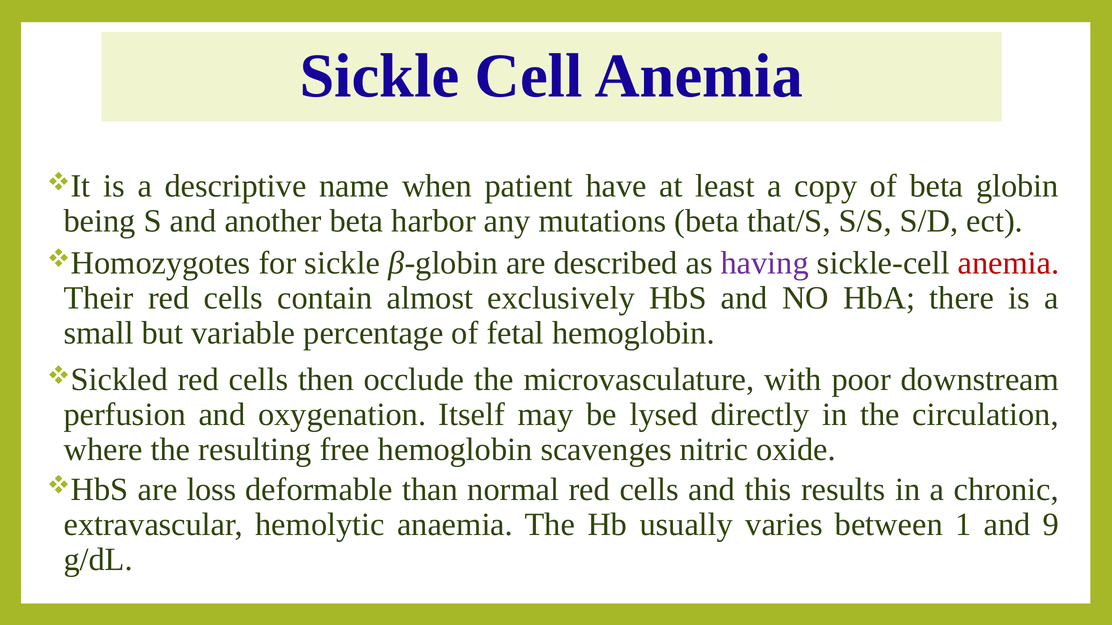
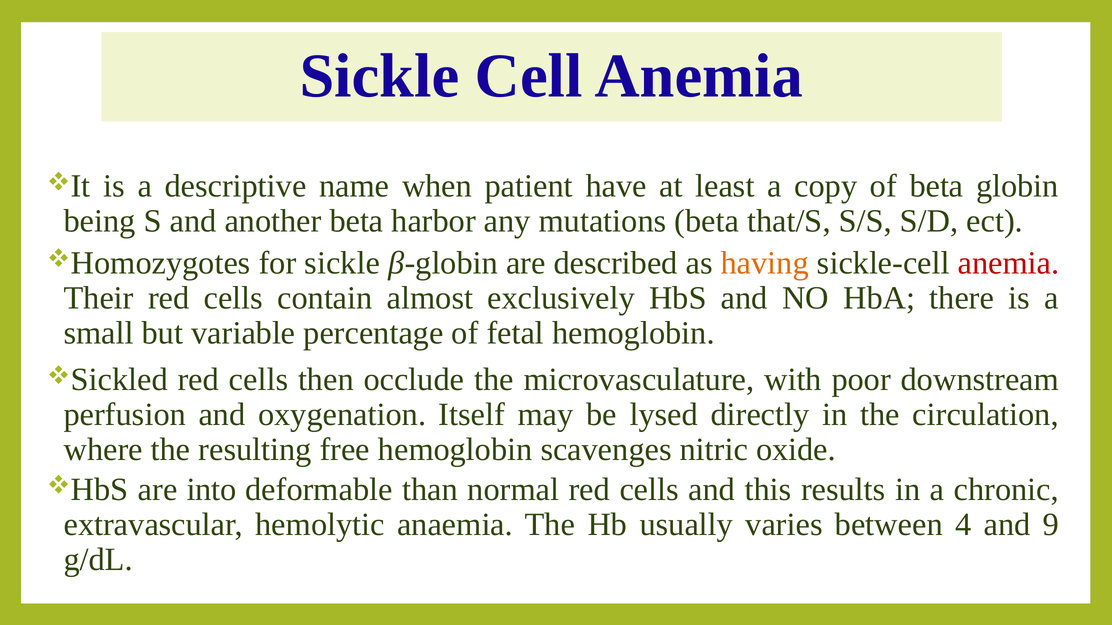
having colour: purple -> orange
loss: loss -> into
1: 1 -> 4
